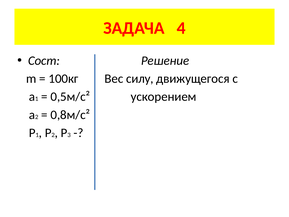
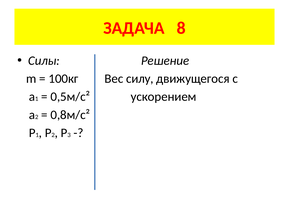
4: 4 -> 8
Сост: Сост -> Силы
